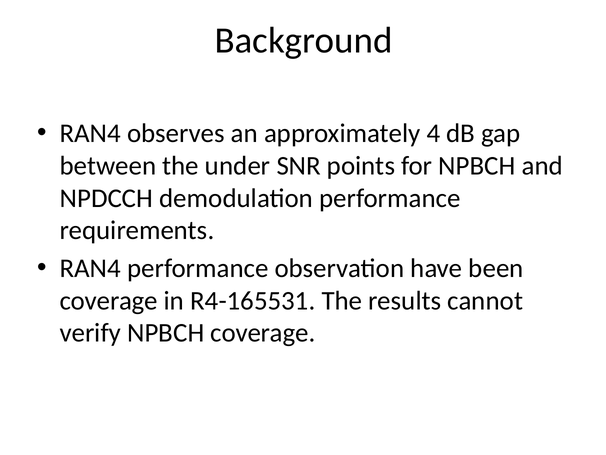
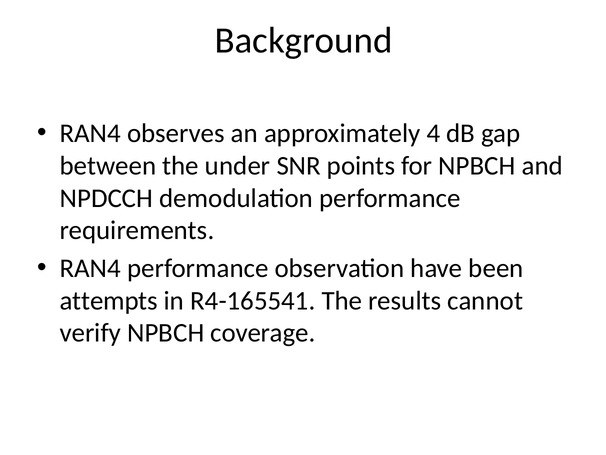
coverage at (109, 300): coverage -> attempts
R4-165531: R4-165531 -> R4-165541
